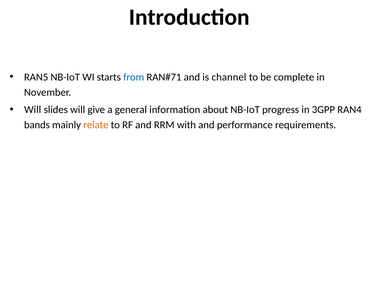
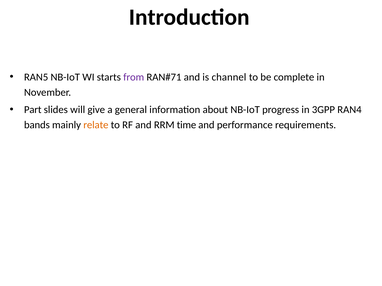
from colour: blue -> purple
Will at (33, 110): Will -> Part
with: with -> time
